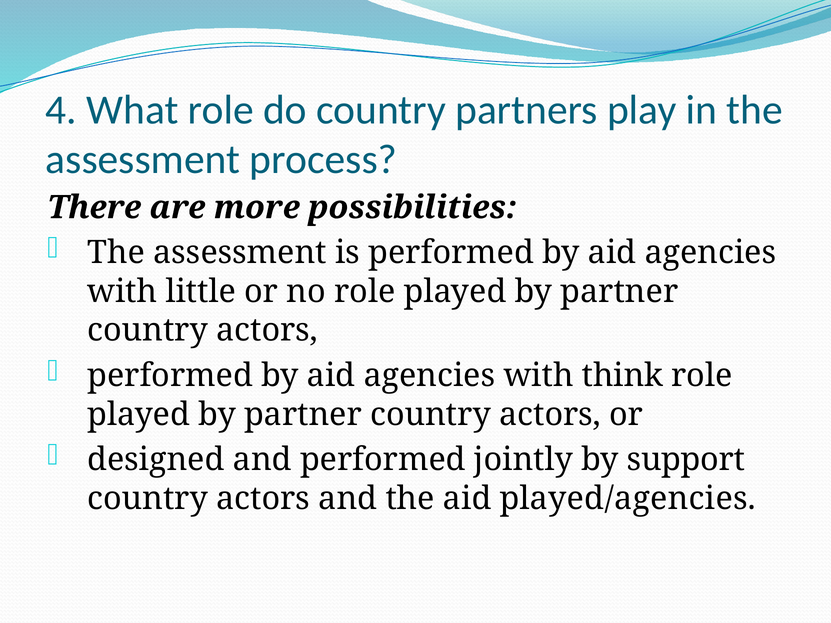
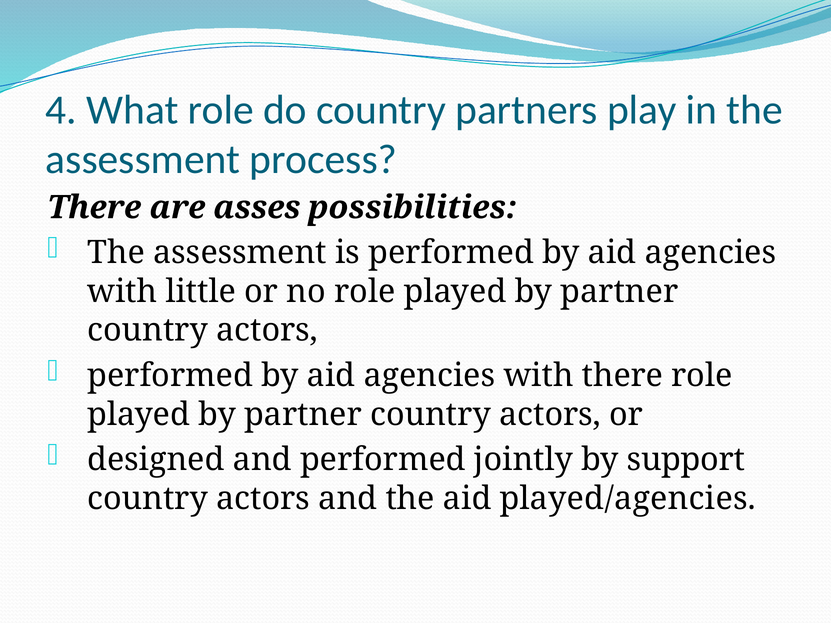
more: more -> asses
with think: think -> there
